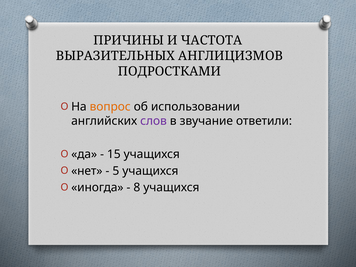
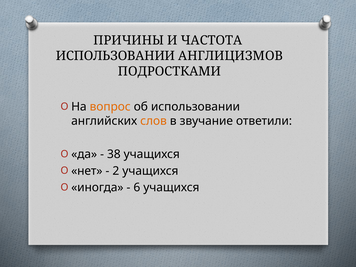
ВЫРАЗИТЕЛЬНЫХ at (115, 56): ВЫРАЗИТЕЛЬНЫХ -> ИСПОЛЬЗОВАНИИ
слов colour: purple -> orange
15: 15 -> 38
5: 5 -> 2
8: 8 -> 6
